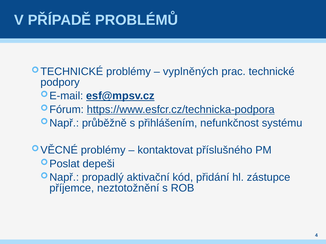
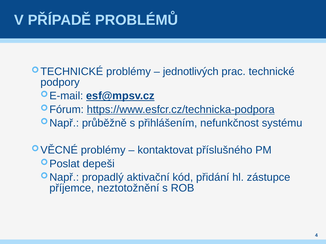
vyplněných: vyplněných -> jednotlivých
